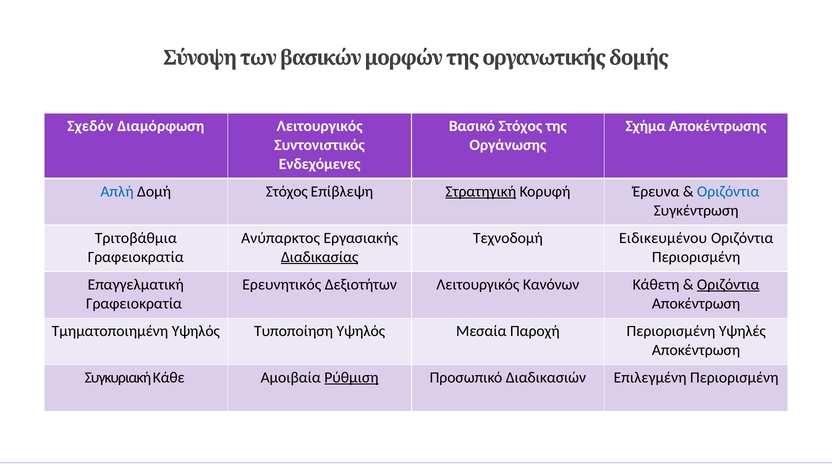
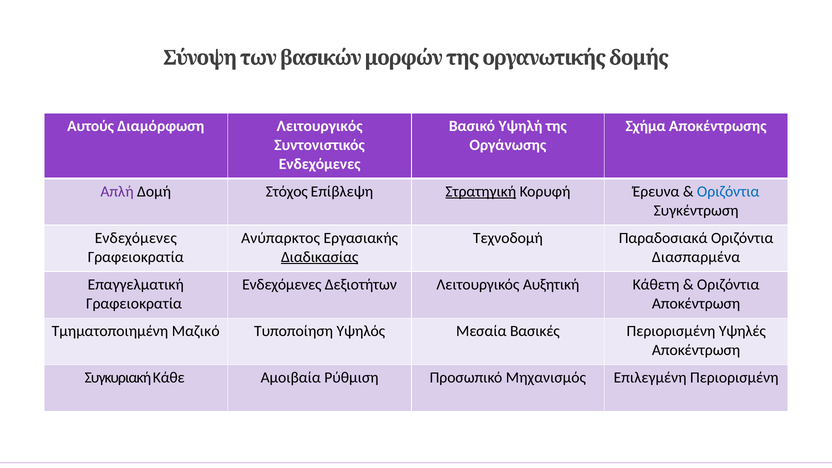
Σχεδόν: Σχεδόν -> Αυτούς
Βασικό Στόχος: Στόχος -> Υψηλή
Απλή colour: blue -> purple
Τριτοβάθμια at (136, 238): Τριτοβάθμια -> Ενδεχόμενες
Ειδικευμένου: Ειδικευμένου -> Παραδοσιακά
Περιορισμένη at (696, 257): Περιορισμένη -> Διασπαρμένα
Ερευνητικός at (282, 284): Ερευνητικός -> Ενδεχόμενες
Κανόνων: Κανόνων -> Αυξητική
Οριζόντια at (728, 284) underline: present -> none
Τμηματοποιημένη Υψηλός: Υψηλός -> Μαζικό
Παροχή: Παροχή -> Βασικές
Ρύθμιση underline: present -> none
Διαδικασιών: Διαδικασιών -> Μηχανισμός
